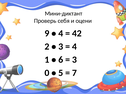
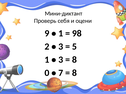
4 at (61, 34): 4 -> 1
42: 42 -> 98
4 at (74, 47): 4 -> 5
6 at (61, 60): 6 -> 3
3 at (74, 60): 3 -> 8
5: 5 -> 7
7 at (74, 73): 7 -> 8
